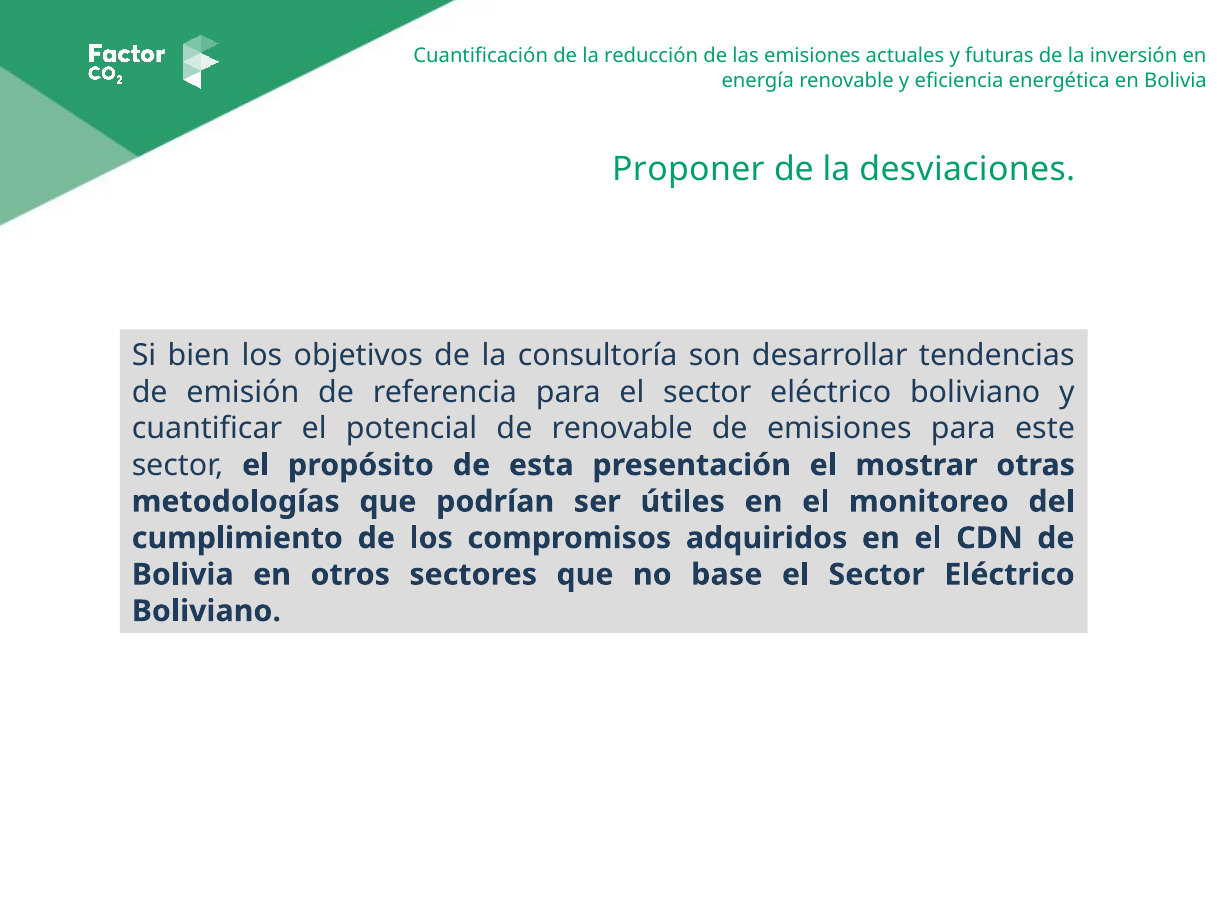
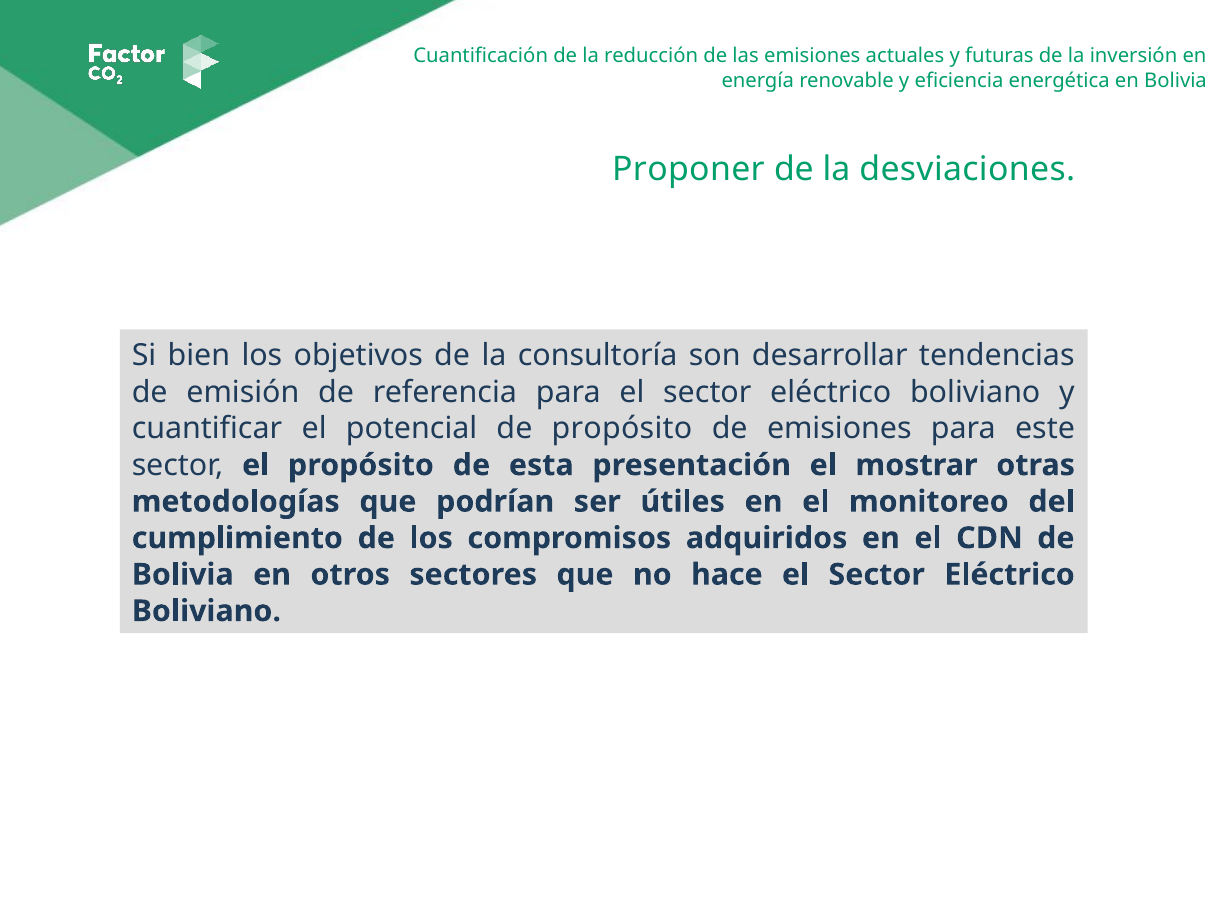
de renovable: renovable -> propósito
base: base -> hace
